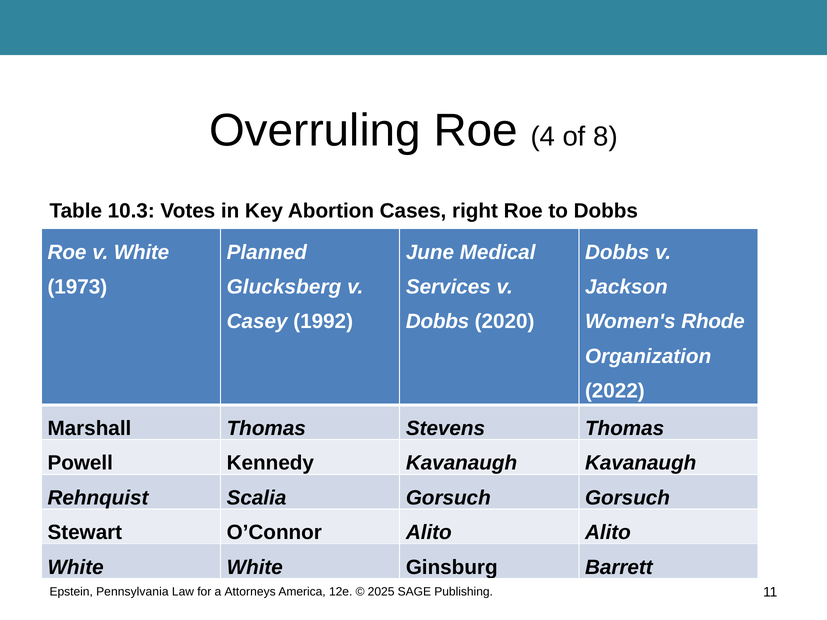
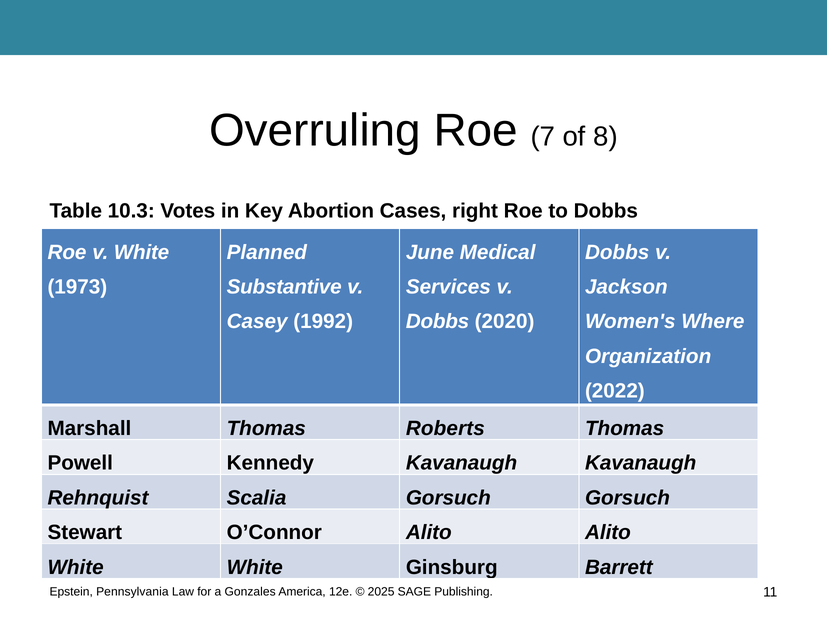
4: 4 -> 7
Glucksberg: Glucksberg -> Substantive
Rhode: Rhode -> Where
Stevens: Stevens -> Roberts
Attorneys: Attorneys -> Gonzales
